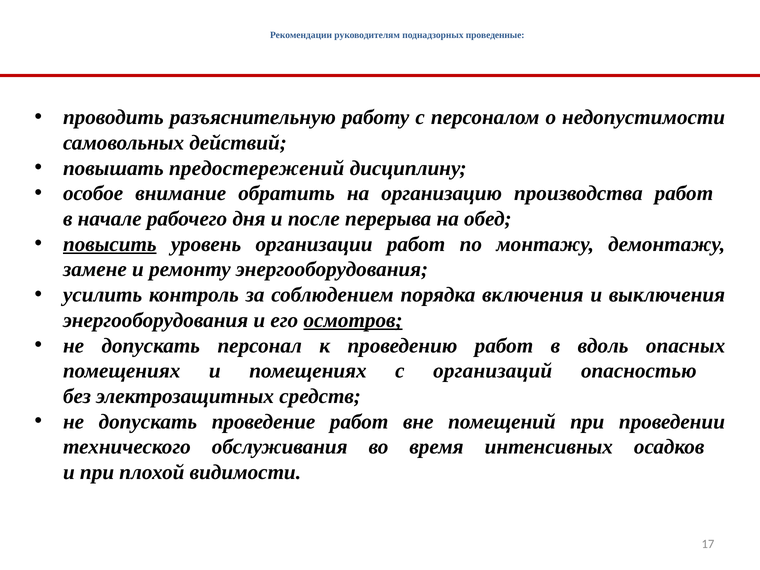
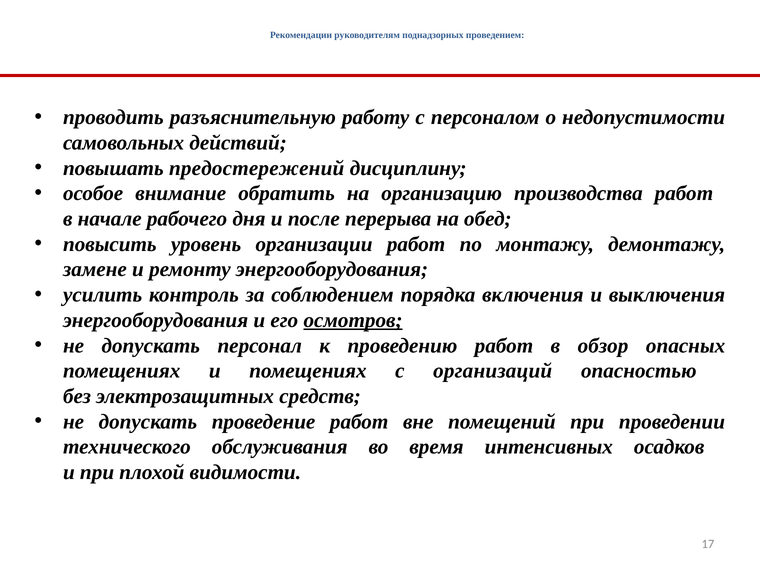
проведенные: проведенные -> проведением
повысить underline: present -> none
вдоль: вдоль -> обзор
